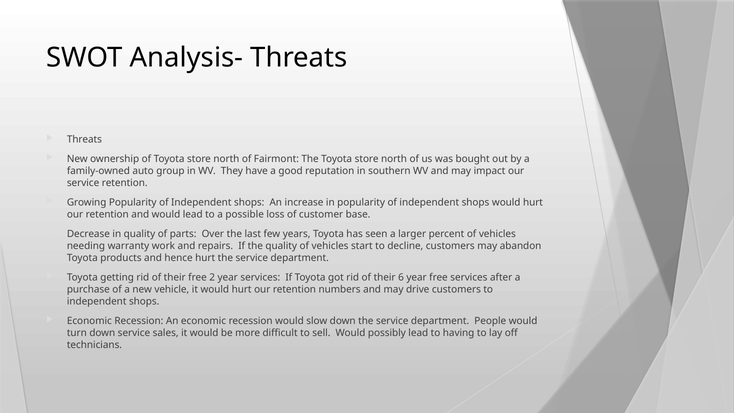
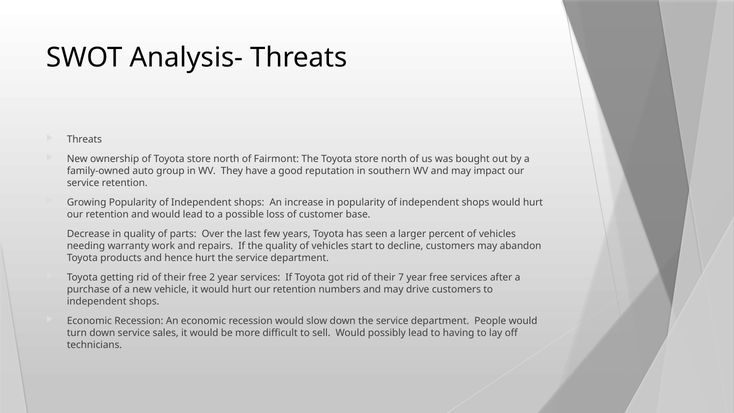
6: 6 -> 7
